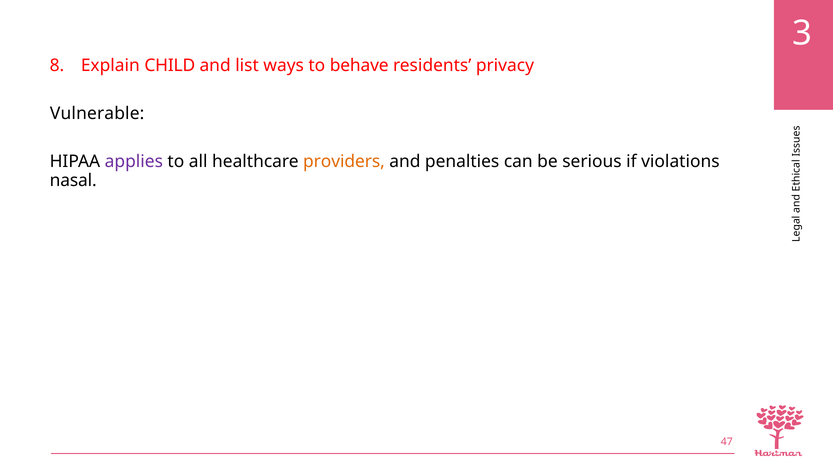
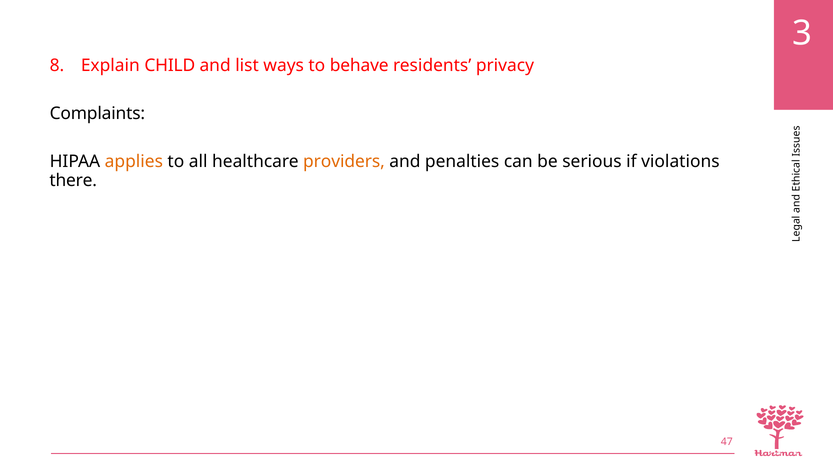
Vulnerable: Vulnerable -> Complaints
applies colour: purple -> orange
nasal: nasal -> there
